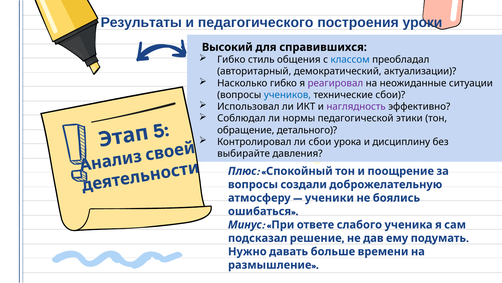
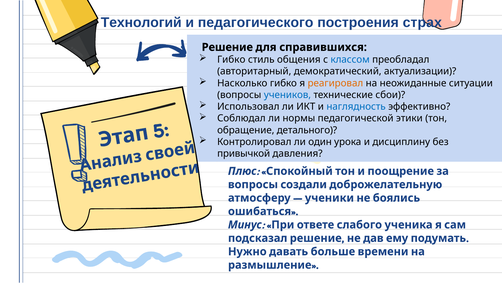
Результаты: Результаты -> Технологий
уроки: уроки -> страх
Высокий: Высокий -> Решение
реагировал colour: purple -> orange
наглядность colour: purple -> blue
ли сбои: сбои -> один
выбирайте: выбирайте -> привычкой
